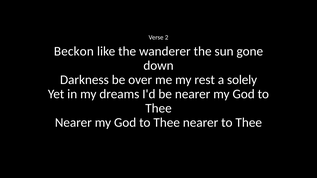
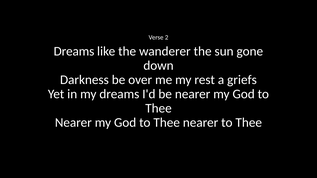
Beckon at (74, 51): Beckon -> Dreams
solely: solely -> griefs
